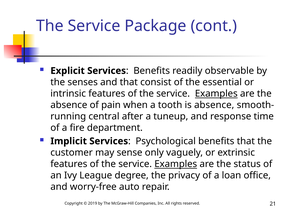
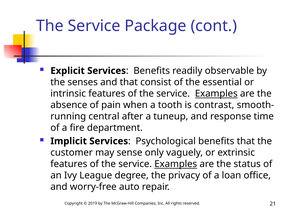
is absence: absence -> contrast
